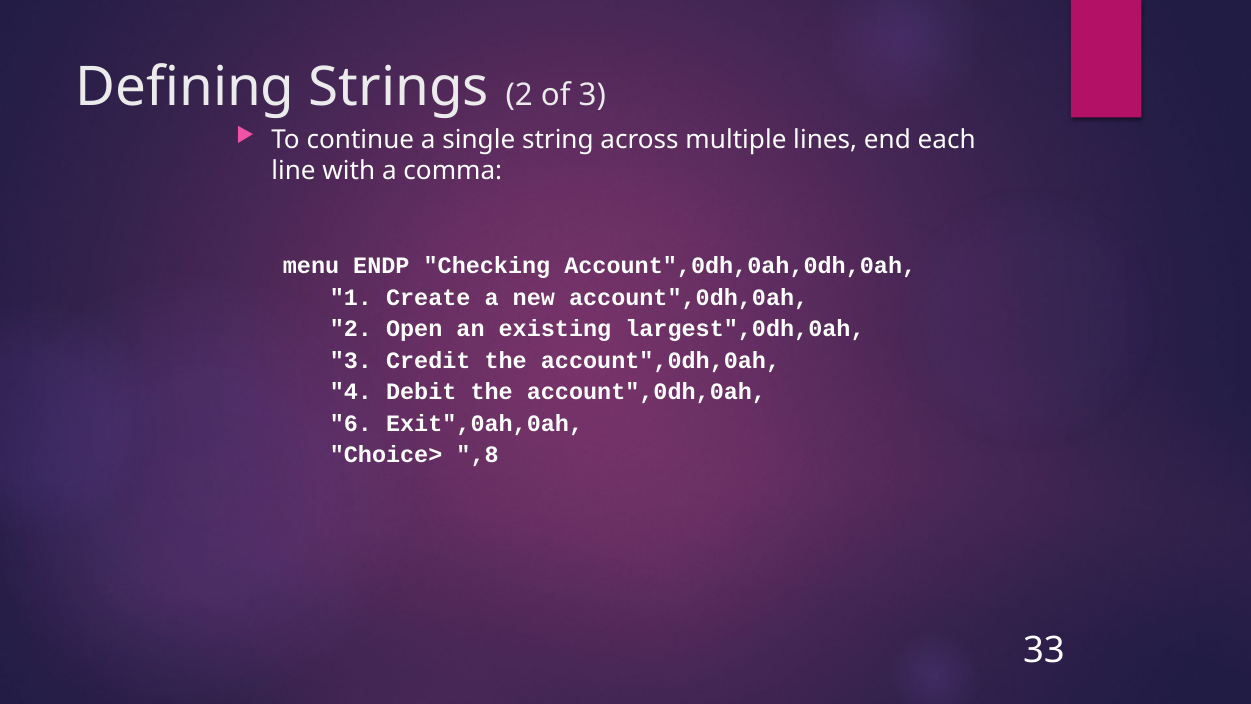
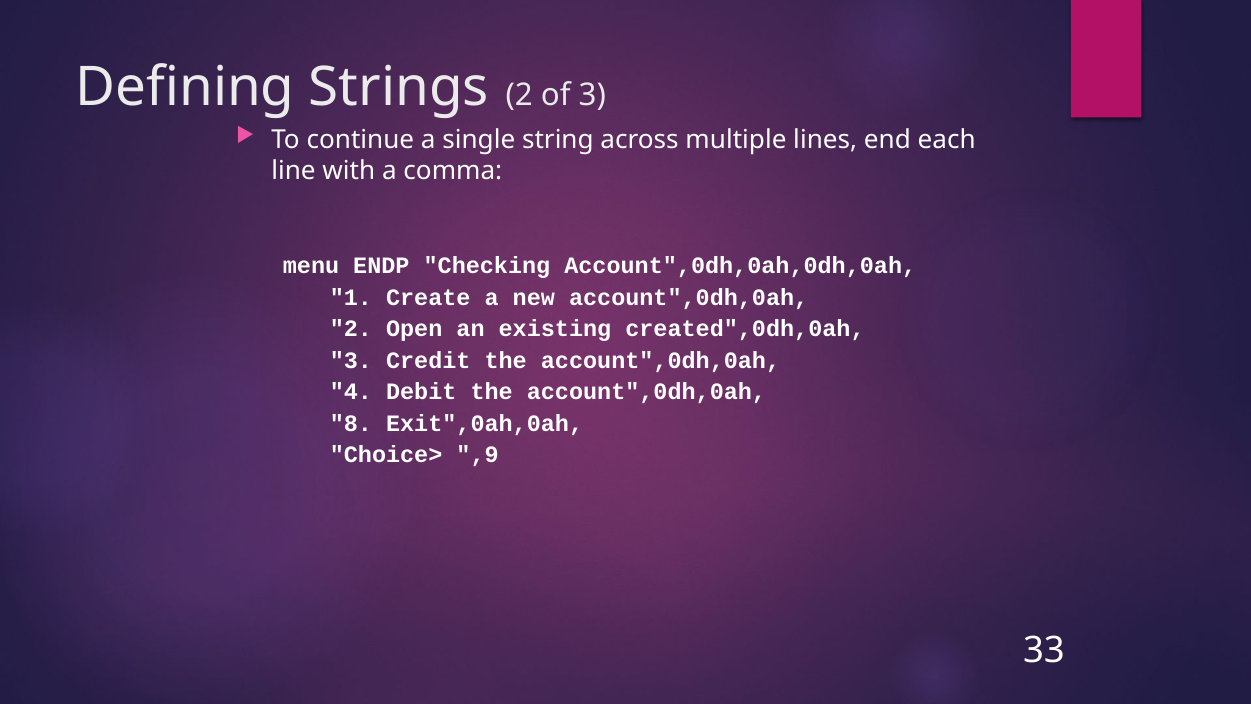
largest",0dh,0ah: largest",0dh,0ah -> created",0dh,0ah
6: 6 -> 8
,8: ,8 -> ,9
